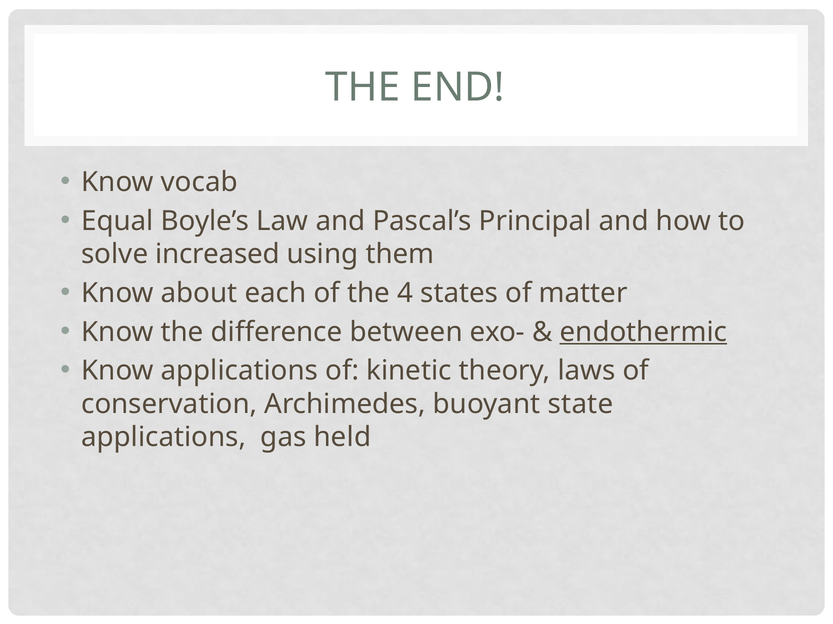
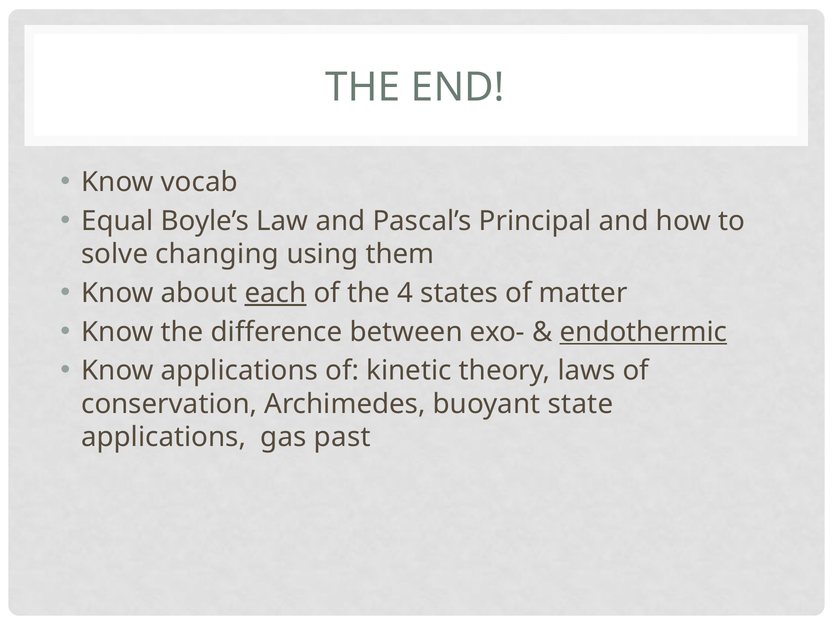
increased: increased -> changing
each underline: none -> present
held: held -> past
